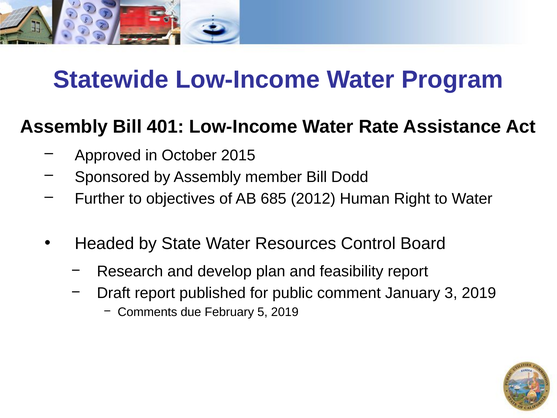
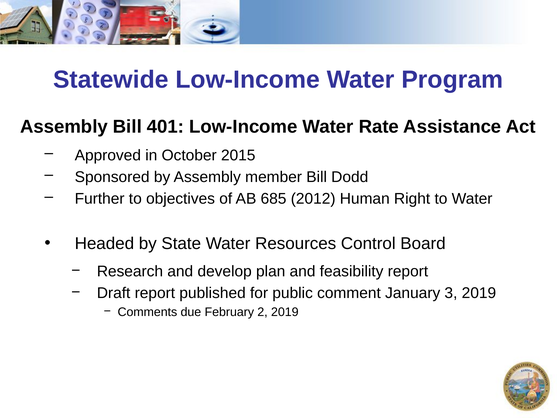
5: 5 -> 2
